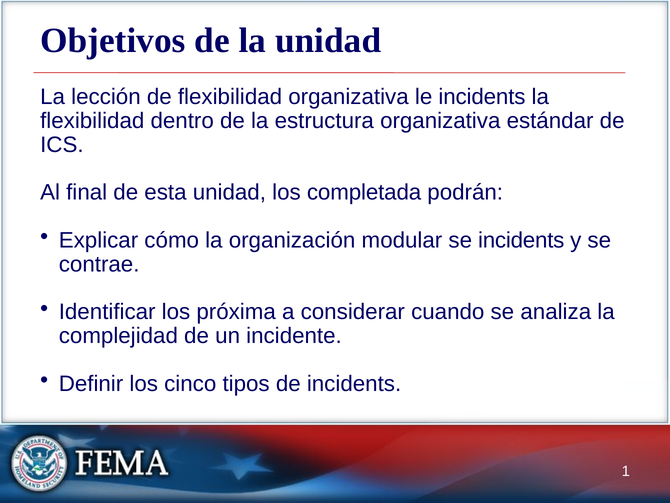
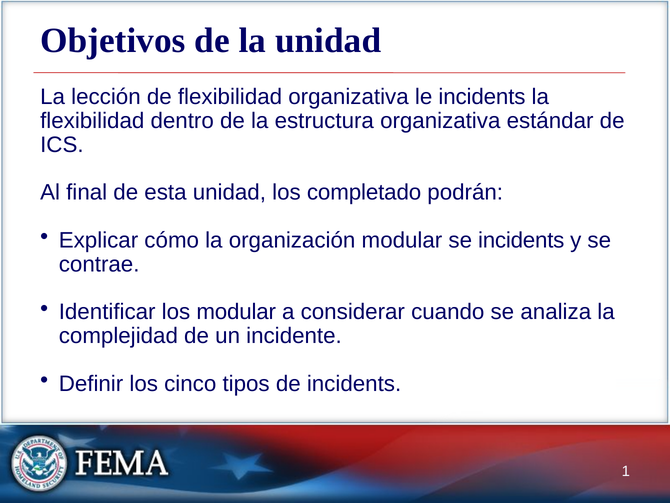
completada: completada -> completado
los próxima: próxima -> modular
